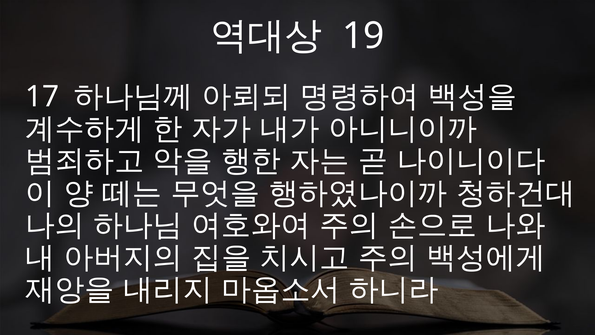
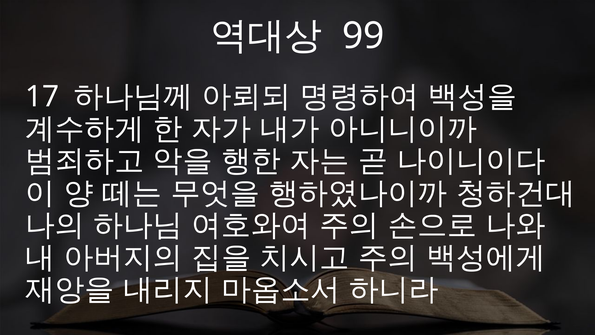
19: 19 -> 99
